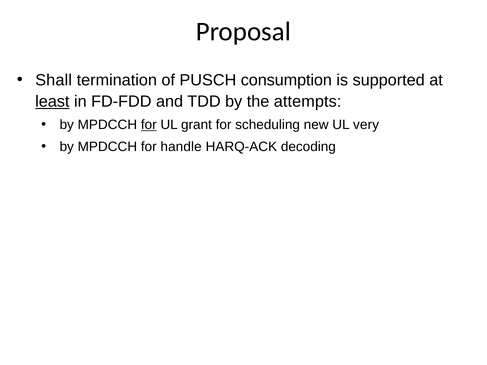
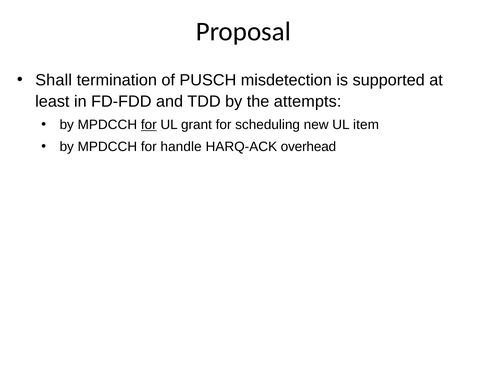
consumption: consumption -> misdetection
least underline: present -> none
very: very -> item
decoding: decoding -> overhead
